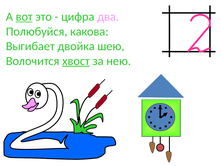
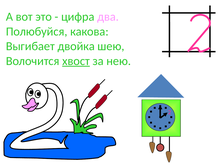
вот underline: present -> none
